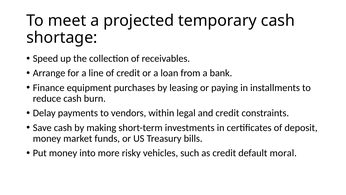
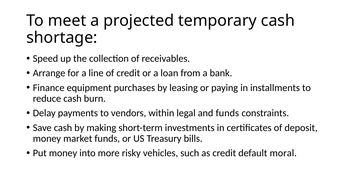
and credit: credit -> funds
